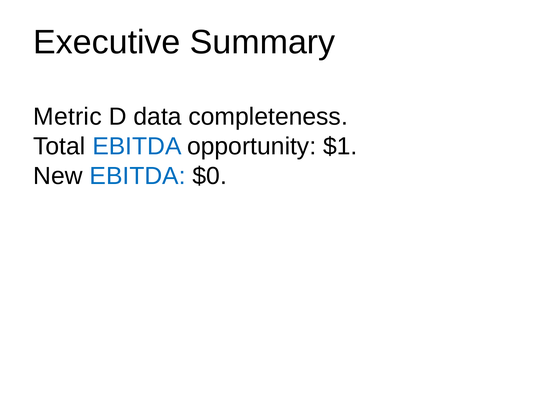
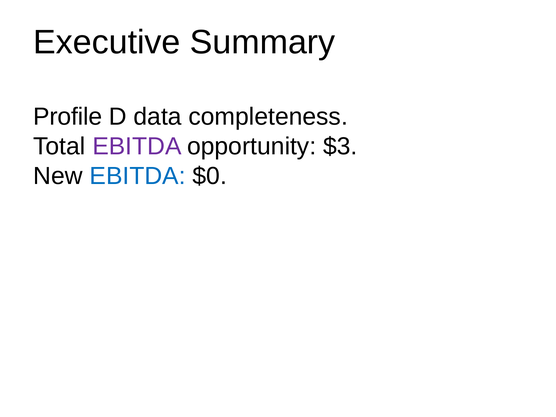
Metric: Metric -> Profile
EBITDA at (137, 146) colour: blue -> purple
$1: $1 -> $3
